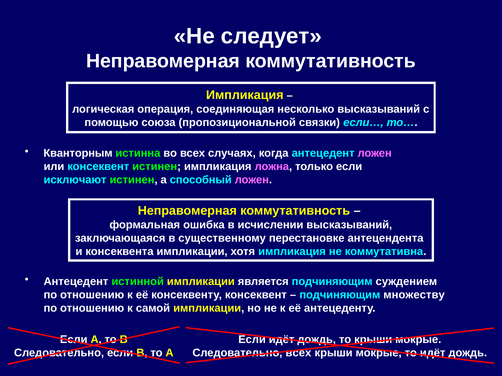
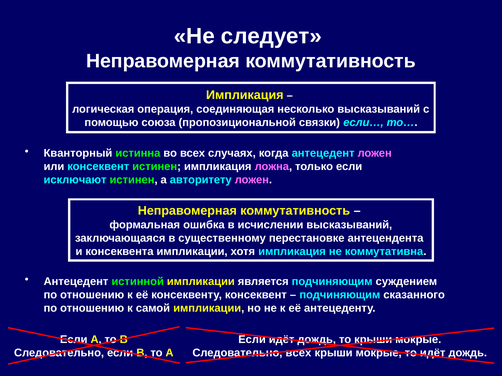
Кванторным: Кванторным -> Кванторный
способный: способный -> авторитету
множеству: множеству -> сказанного
